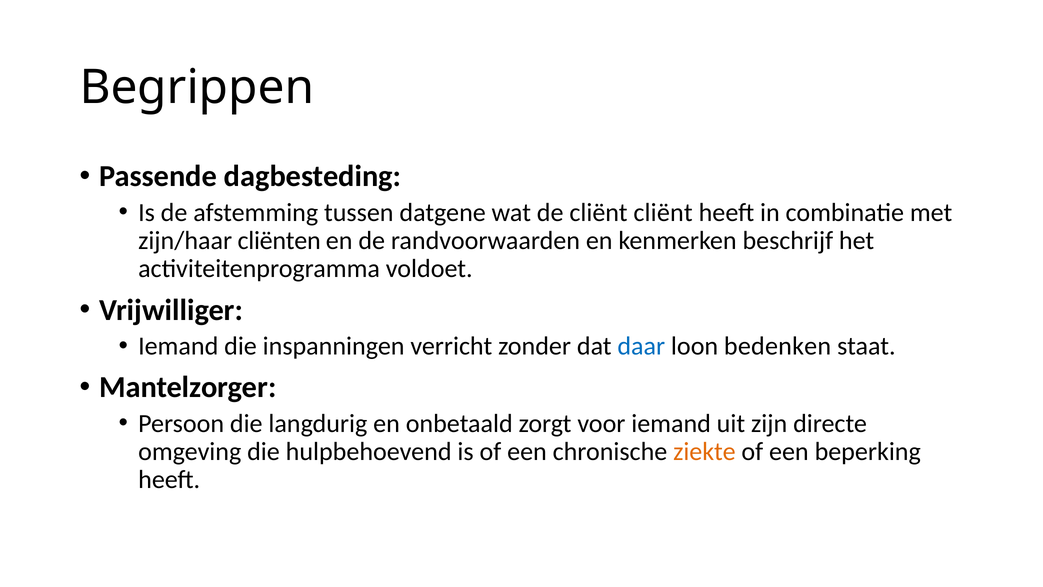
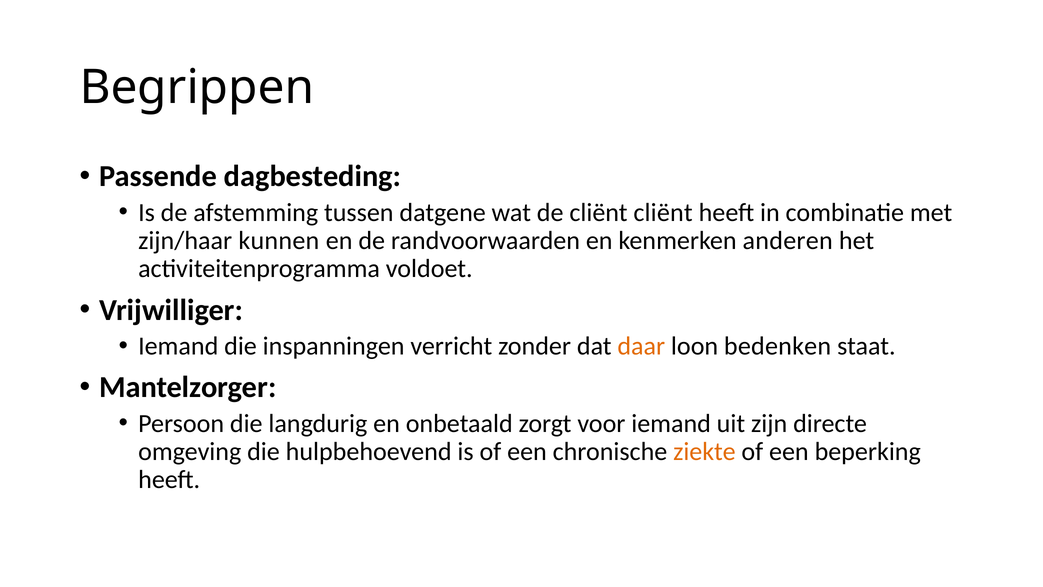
cliënten: cliënten -> kunnen
beschrijf: beschrijf -> anderen
daar colour: blue -> orange
